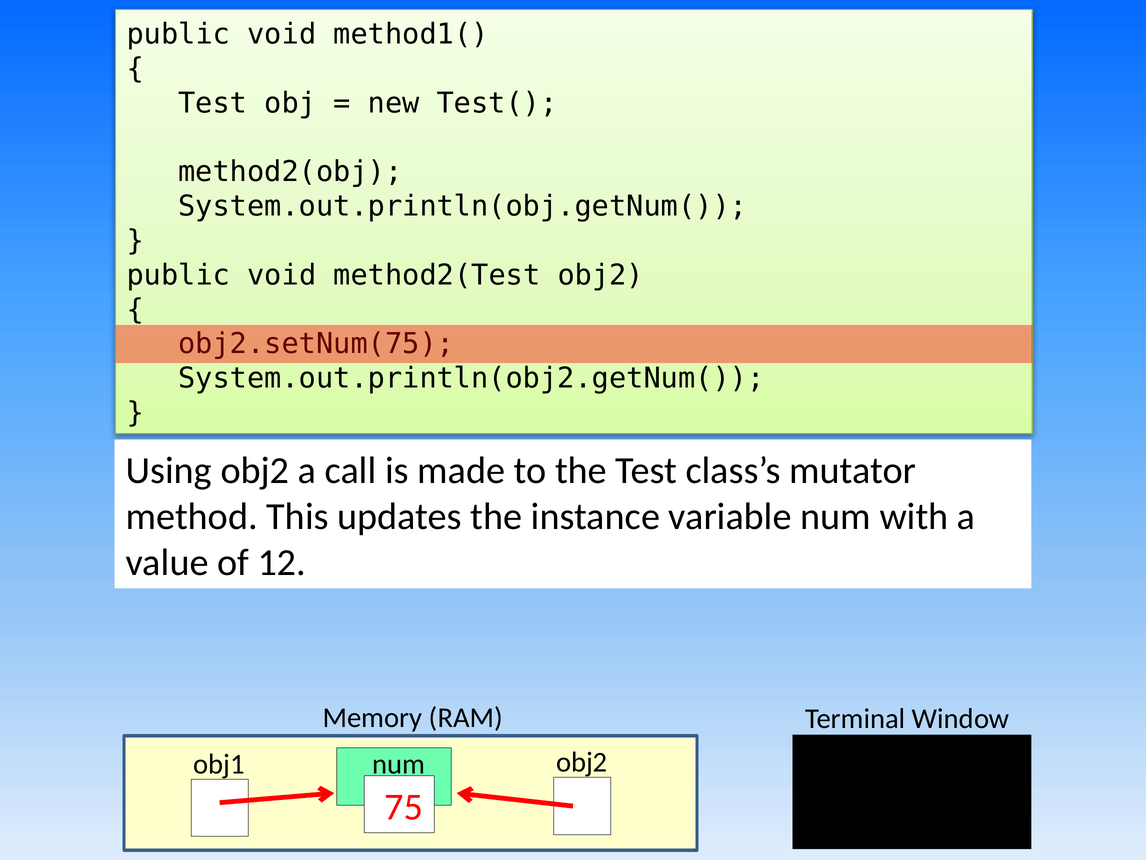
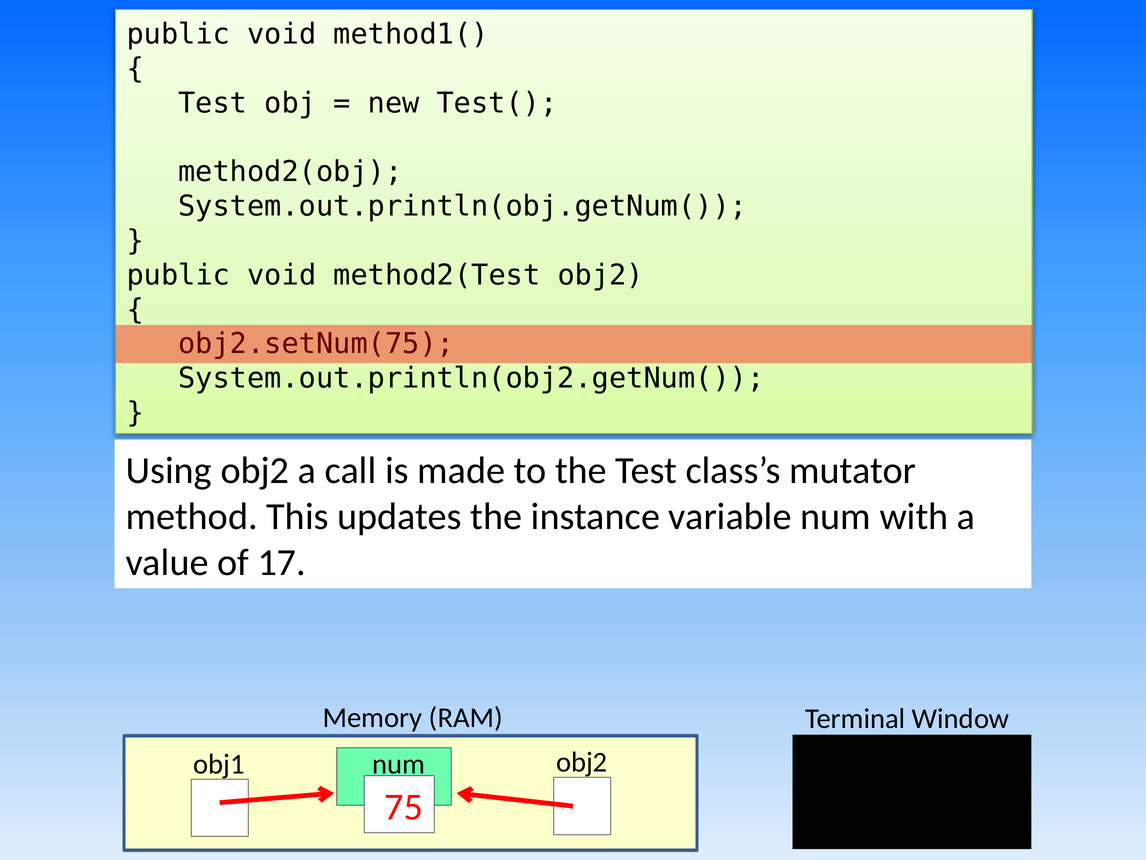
12: 12 -> 17
